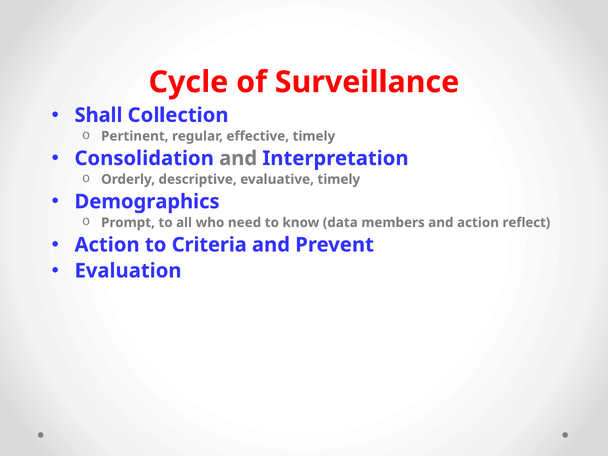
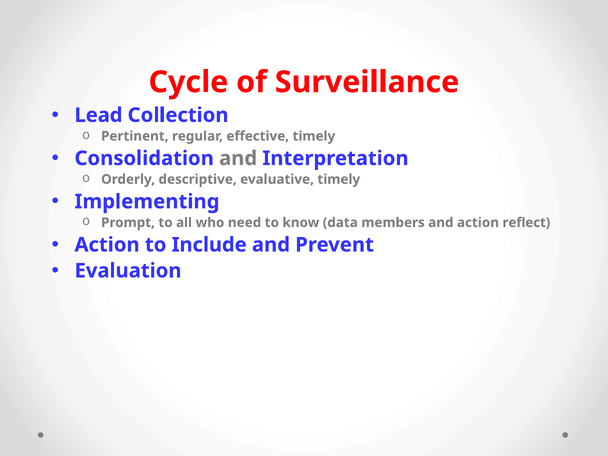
Shall: Shall -> Lead
Demographics: Demographics -> Implementing
Criteria: Criteria -> Include
